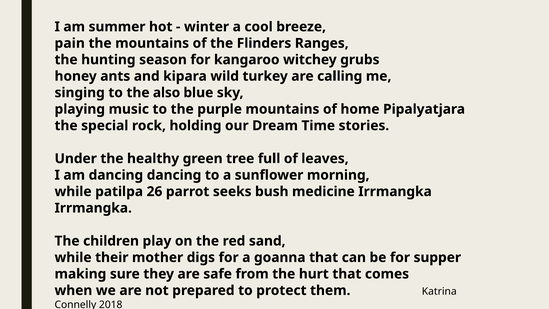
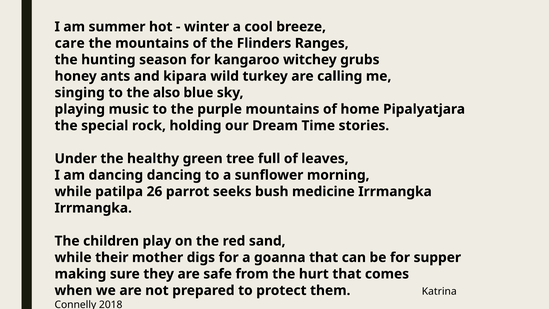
pain: pain -> care
